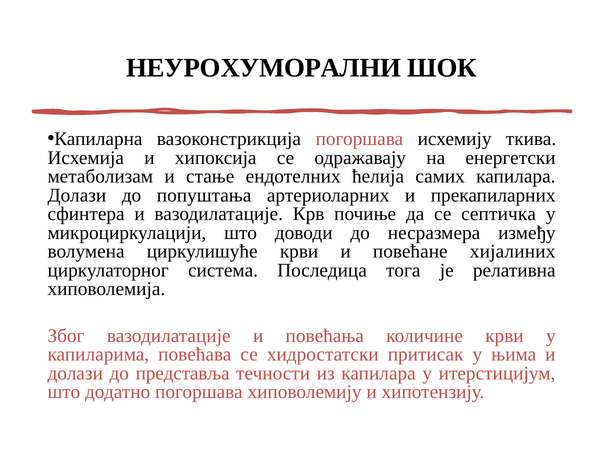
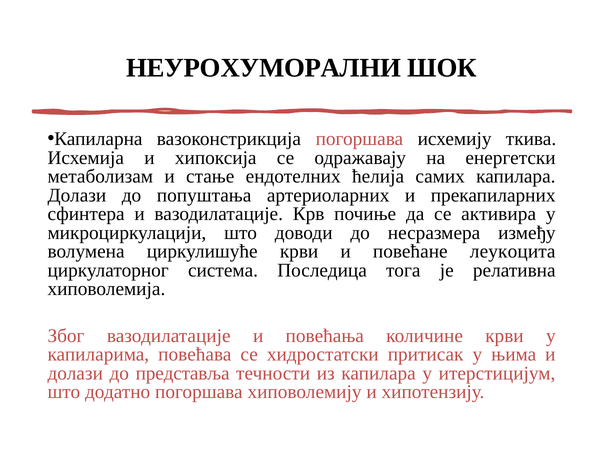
септичка: септичка -> активира
хијалиних: хијалиних -> леукоцита
